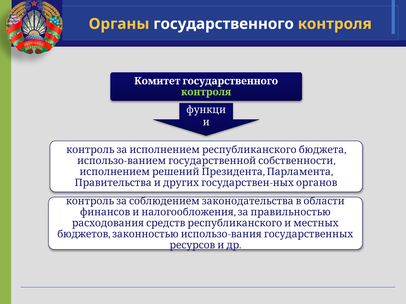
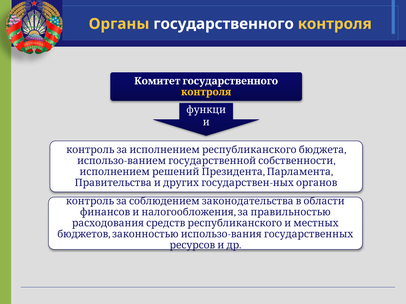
контроля at (206, 92) colour: light green -> yellow
